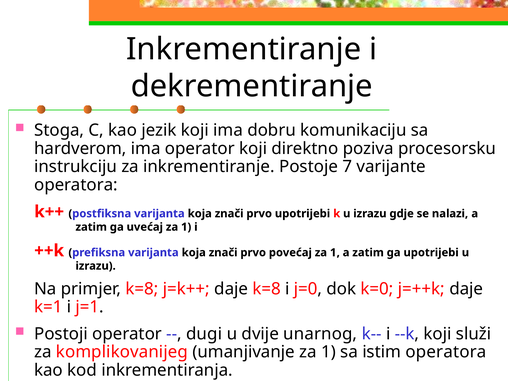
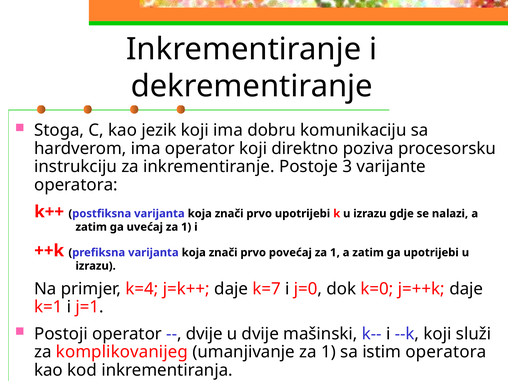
7: 7 -> 3
primjer k=8: k=8 -> k=4
daje k=8: k=8 -> k=7
dugi at (204, 334): dugi -> dvije
unarnog: unarnog -> mašinski
